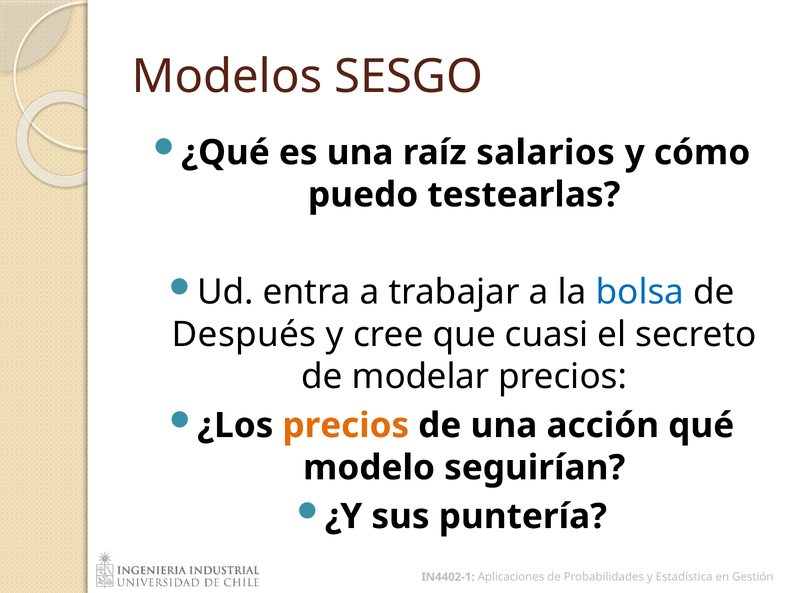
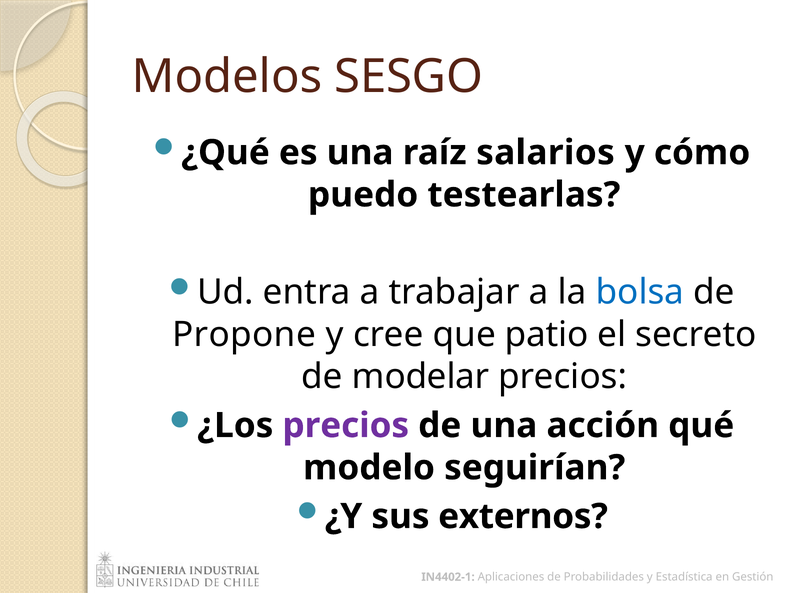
Después: Después -> Propone
cuasi: cuasi -> patio
precios at (346, 426) colour: orange -> purple
puntería: puntería -> externos
